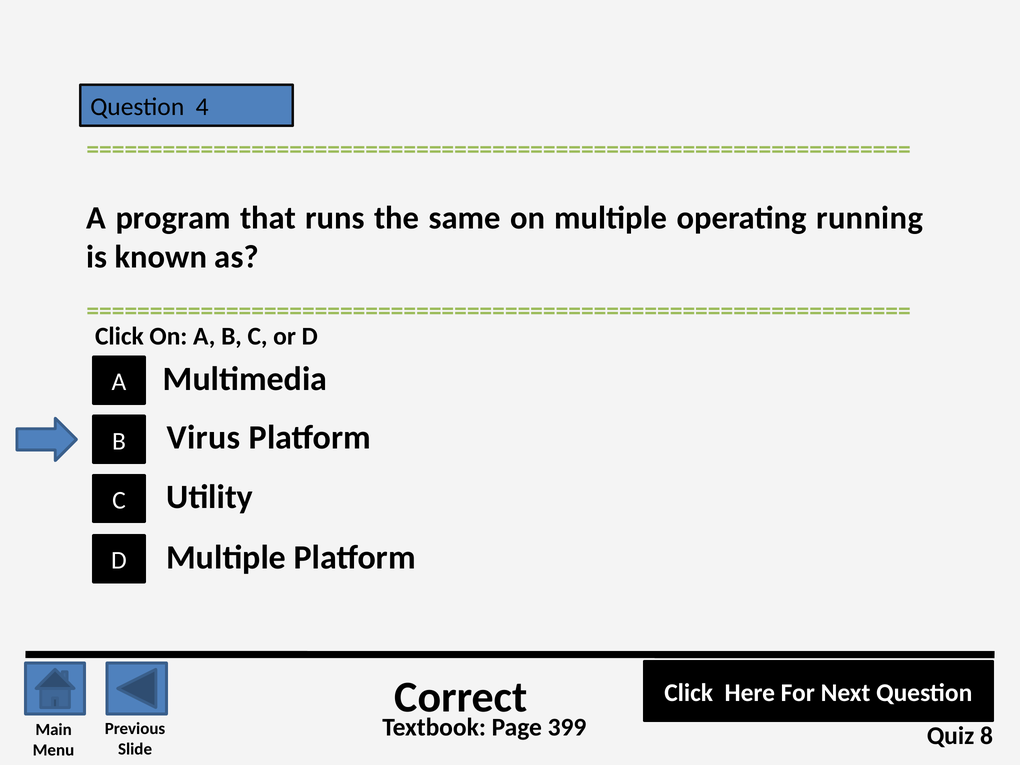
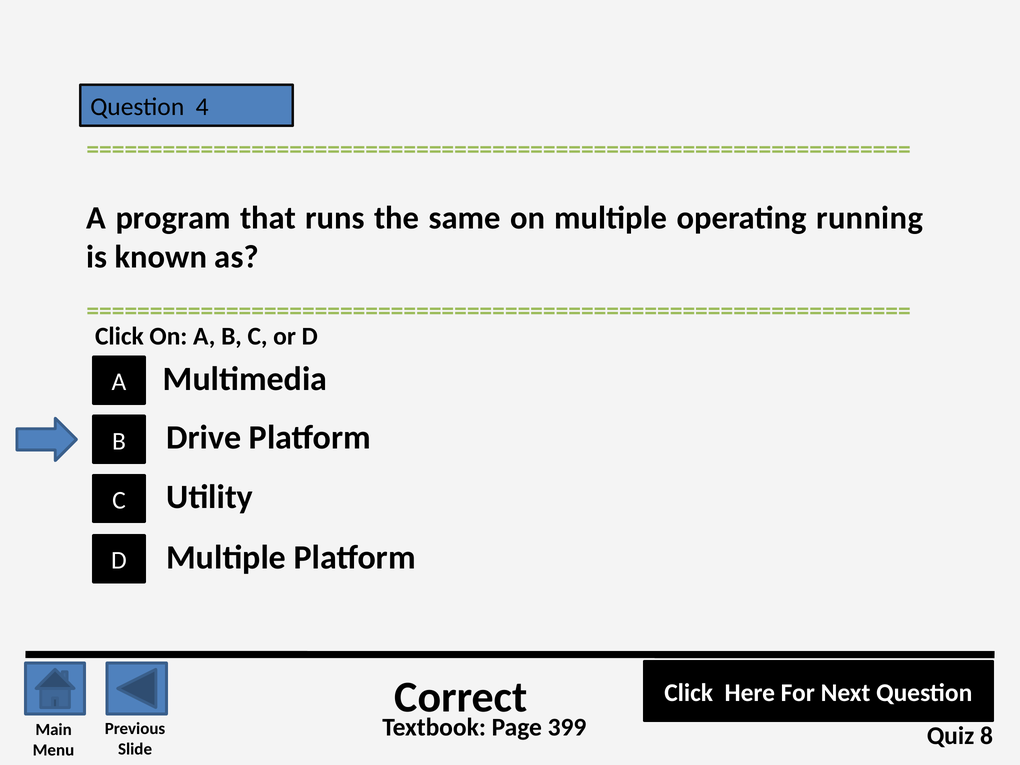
Virus: Virus -> Drive
